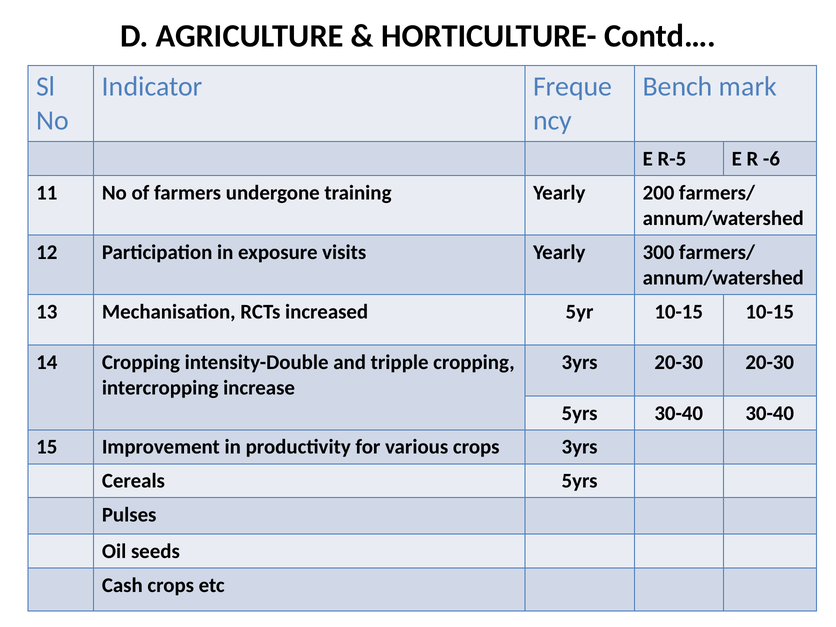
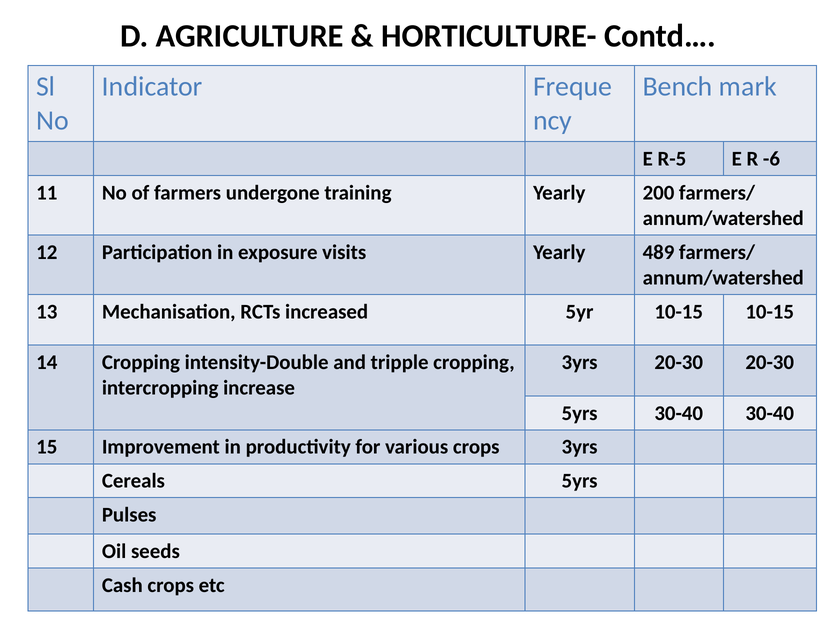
300: 300 -> 489
